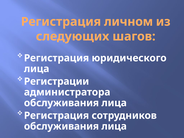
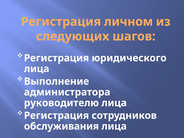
Регистрации: Регистрации -> Выполнение
обслуживания at (61, 103): обслуживания -> руководителю
